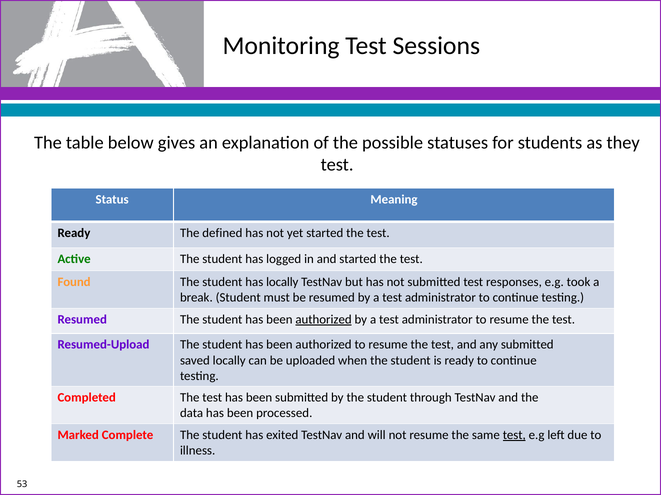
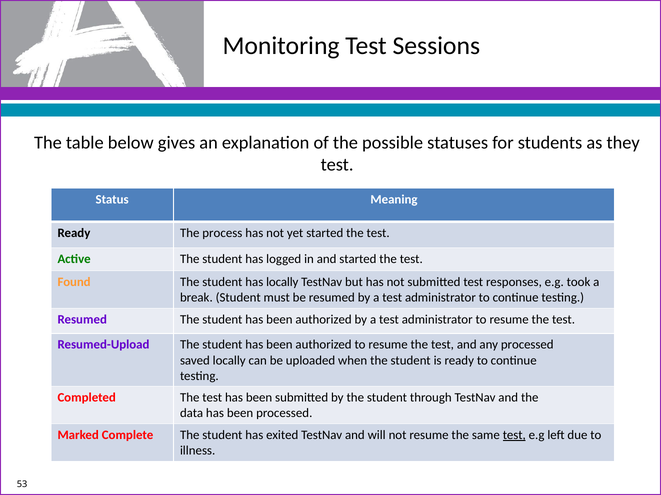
defined: defined -> process
authorized at (324, 320) underline: present -> none
any submitted: submitted -> processed
